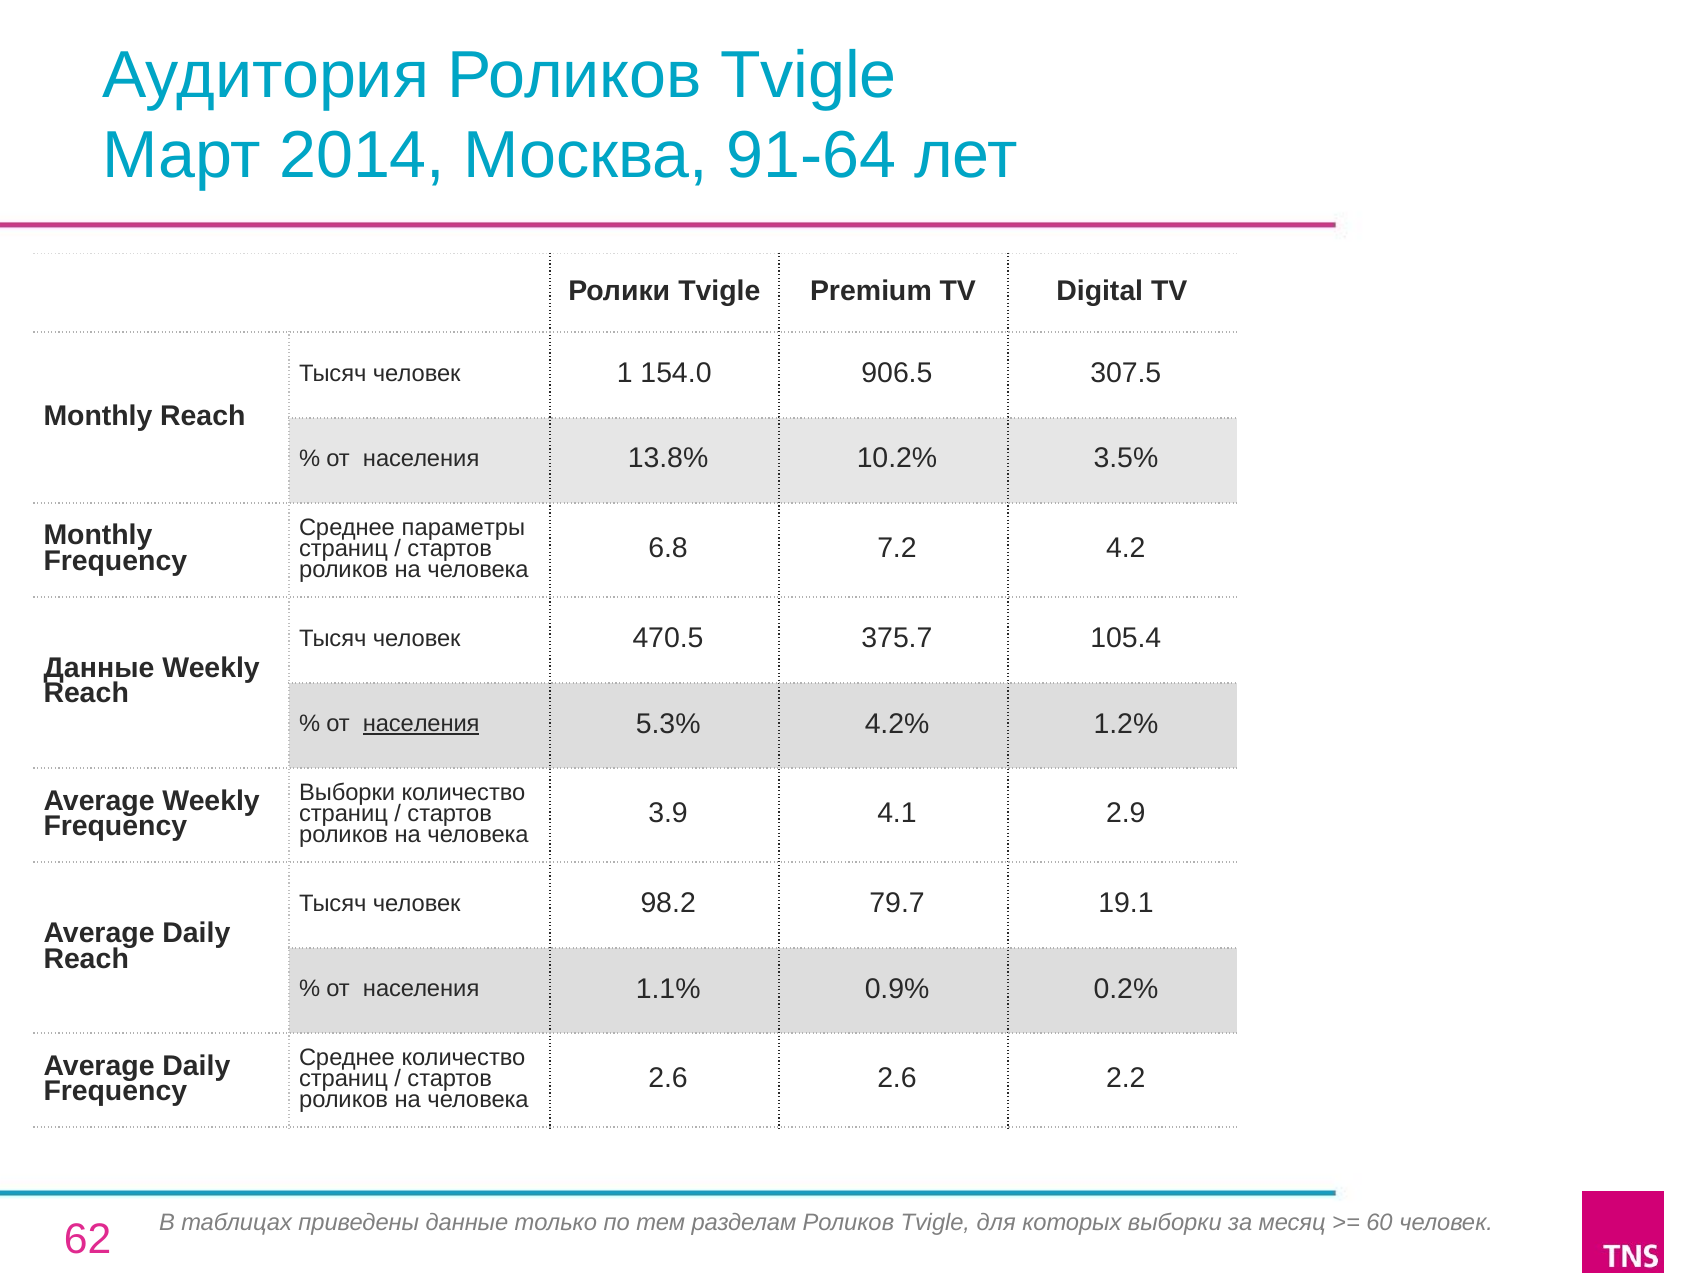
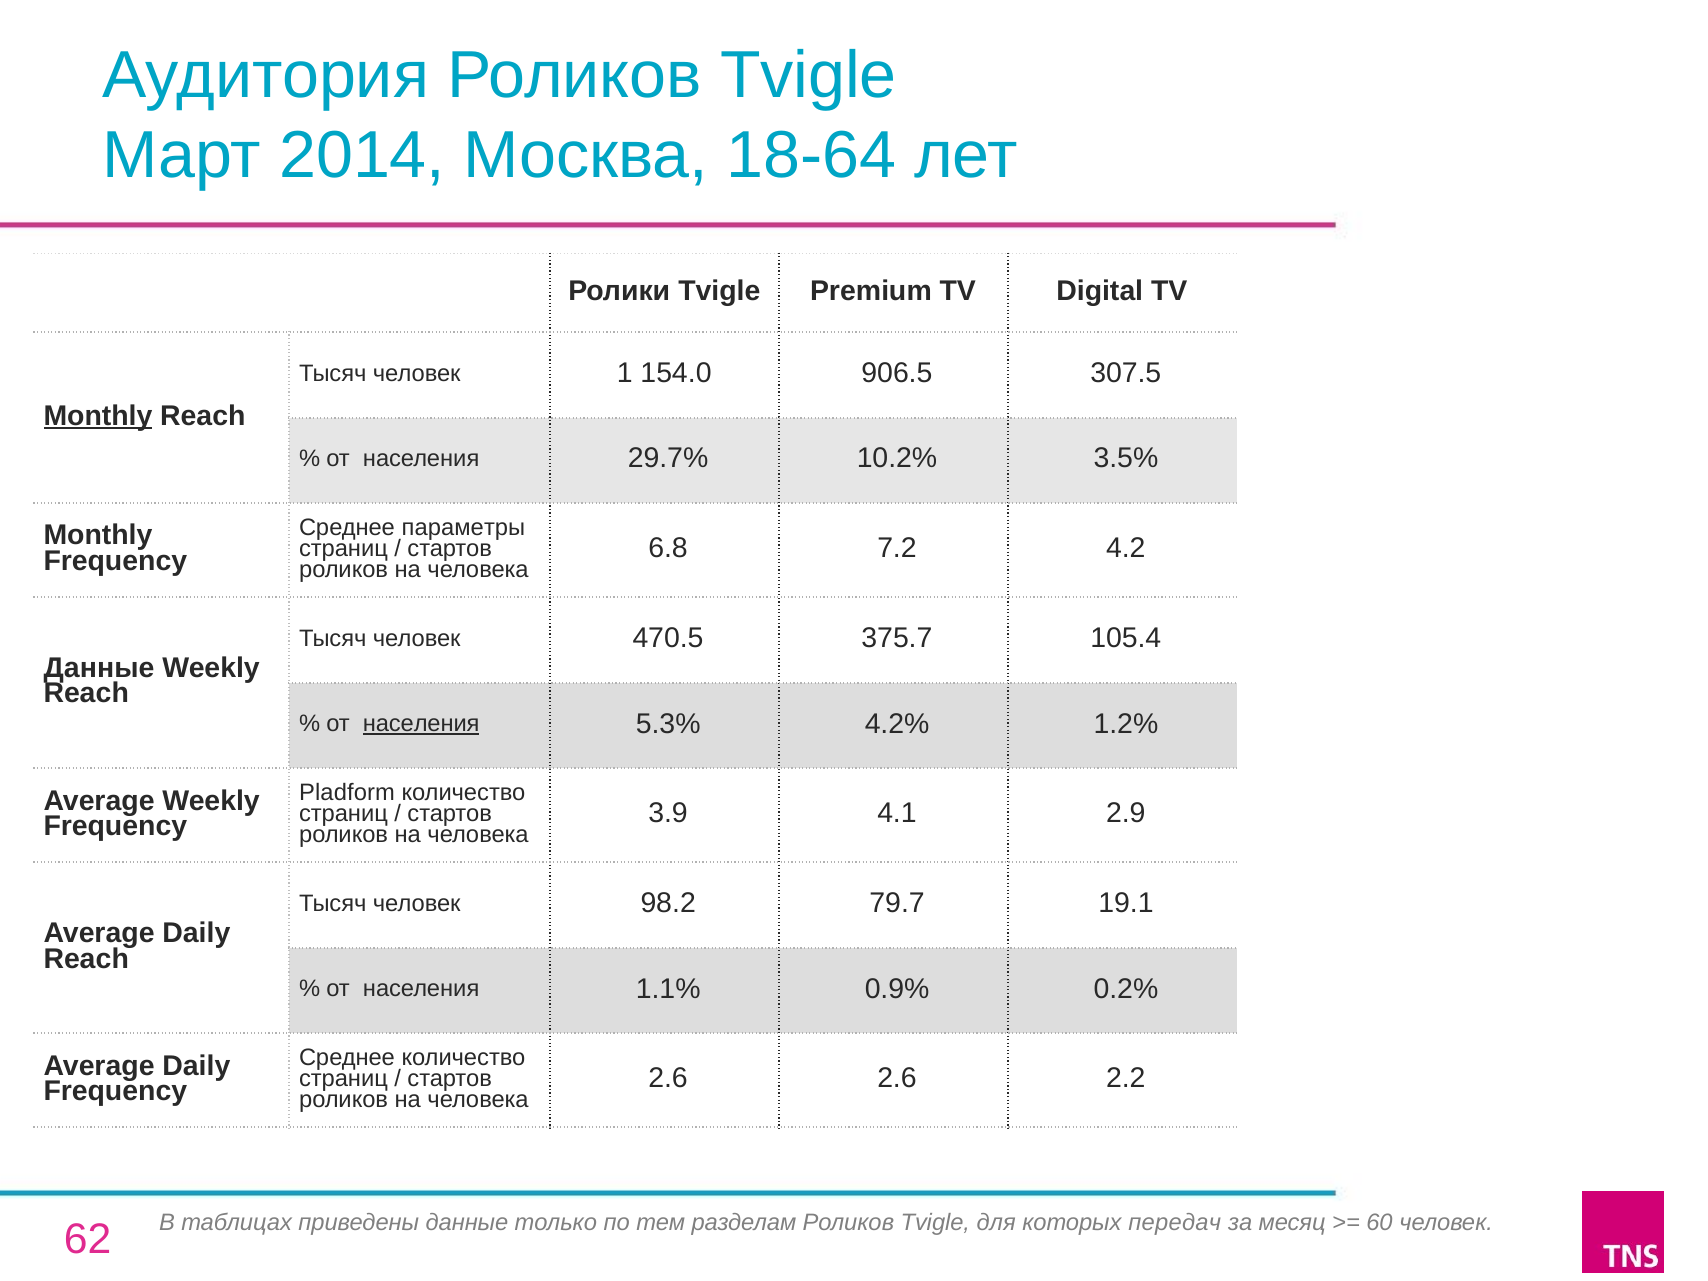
91-64: 91-64 -> 18-64
Monthly at (98, 416) underline: none -> present
13.8%: 13.8% -> 29.7%
Выборки at (347, 792): Выборки -> Pladform
которых выборки: выборки -> передач
